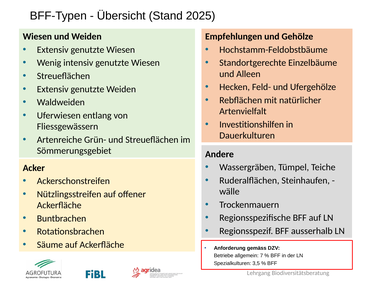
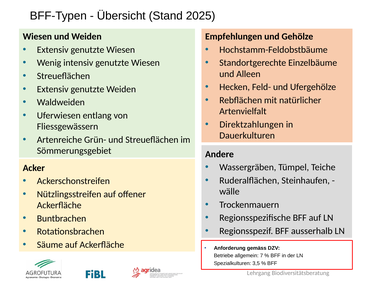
Investitionshilfen: Investitionshilfen -> Direktzahlungen
